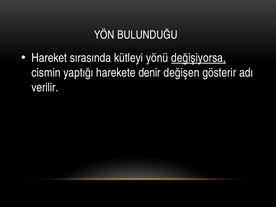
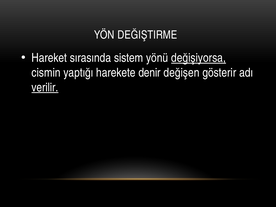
BULUNDUĞU: BULUNDUĞU -> DEĞIŞTIRME
kütleyi: kütleyi -> sistem
verilir underline: none -> present
